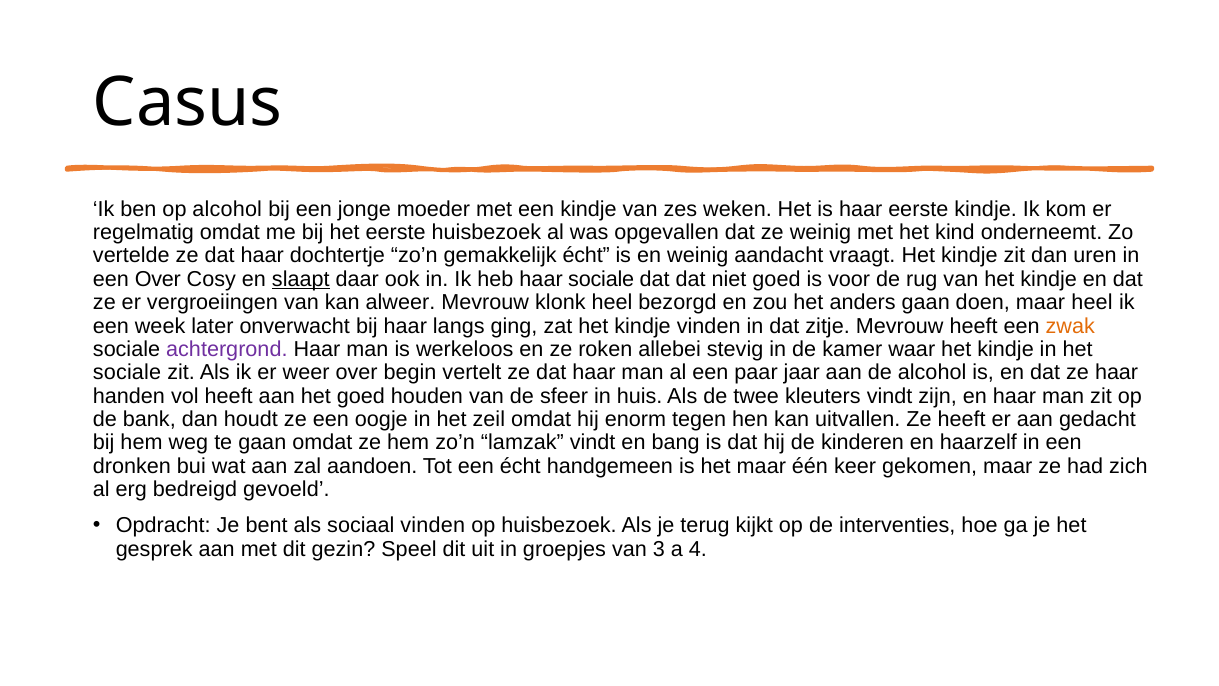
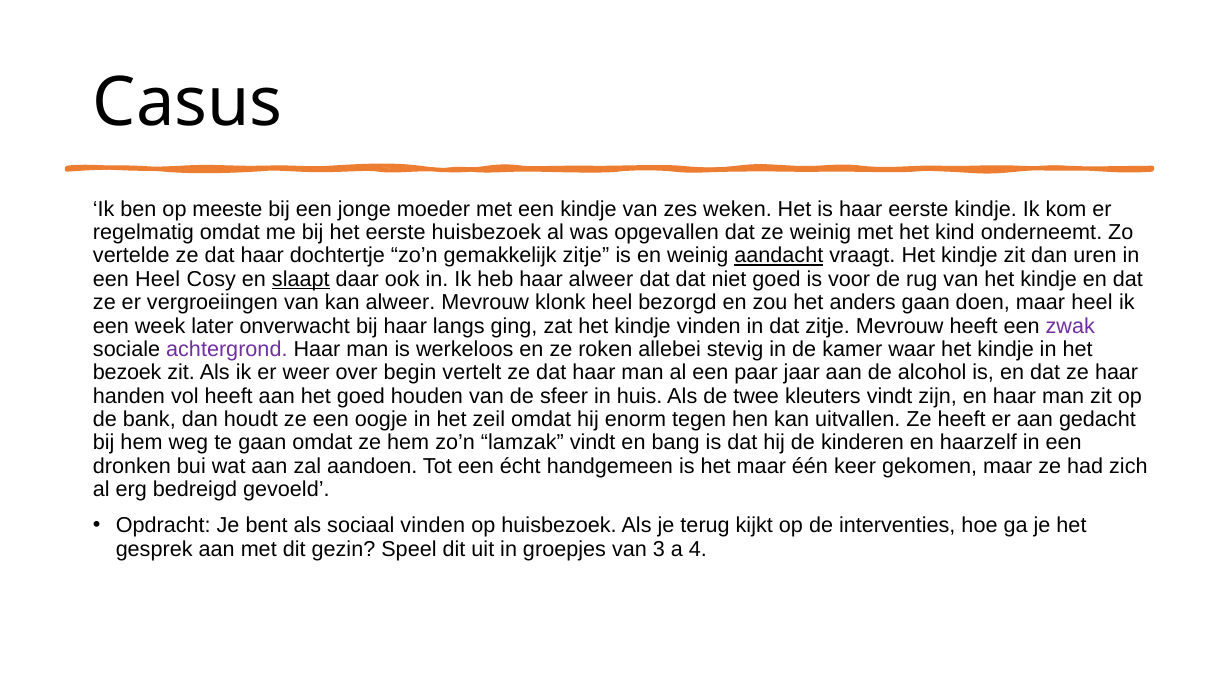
op alcohol: alcohol -> meeste
gemakkelijk écht: écht -> zitje
aandacht underline: none -> present
een Over: Over -> Heel
haar sociale: sociale -> alweer
zwak colour: orange -> purple
sociale at (127, 373): sociale -> bezoek
